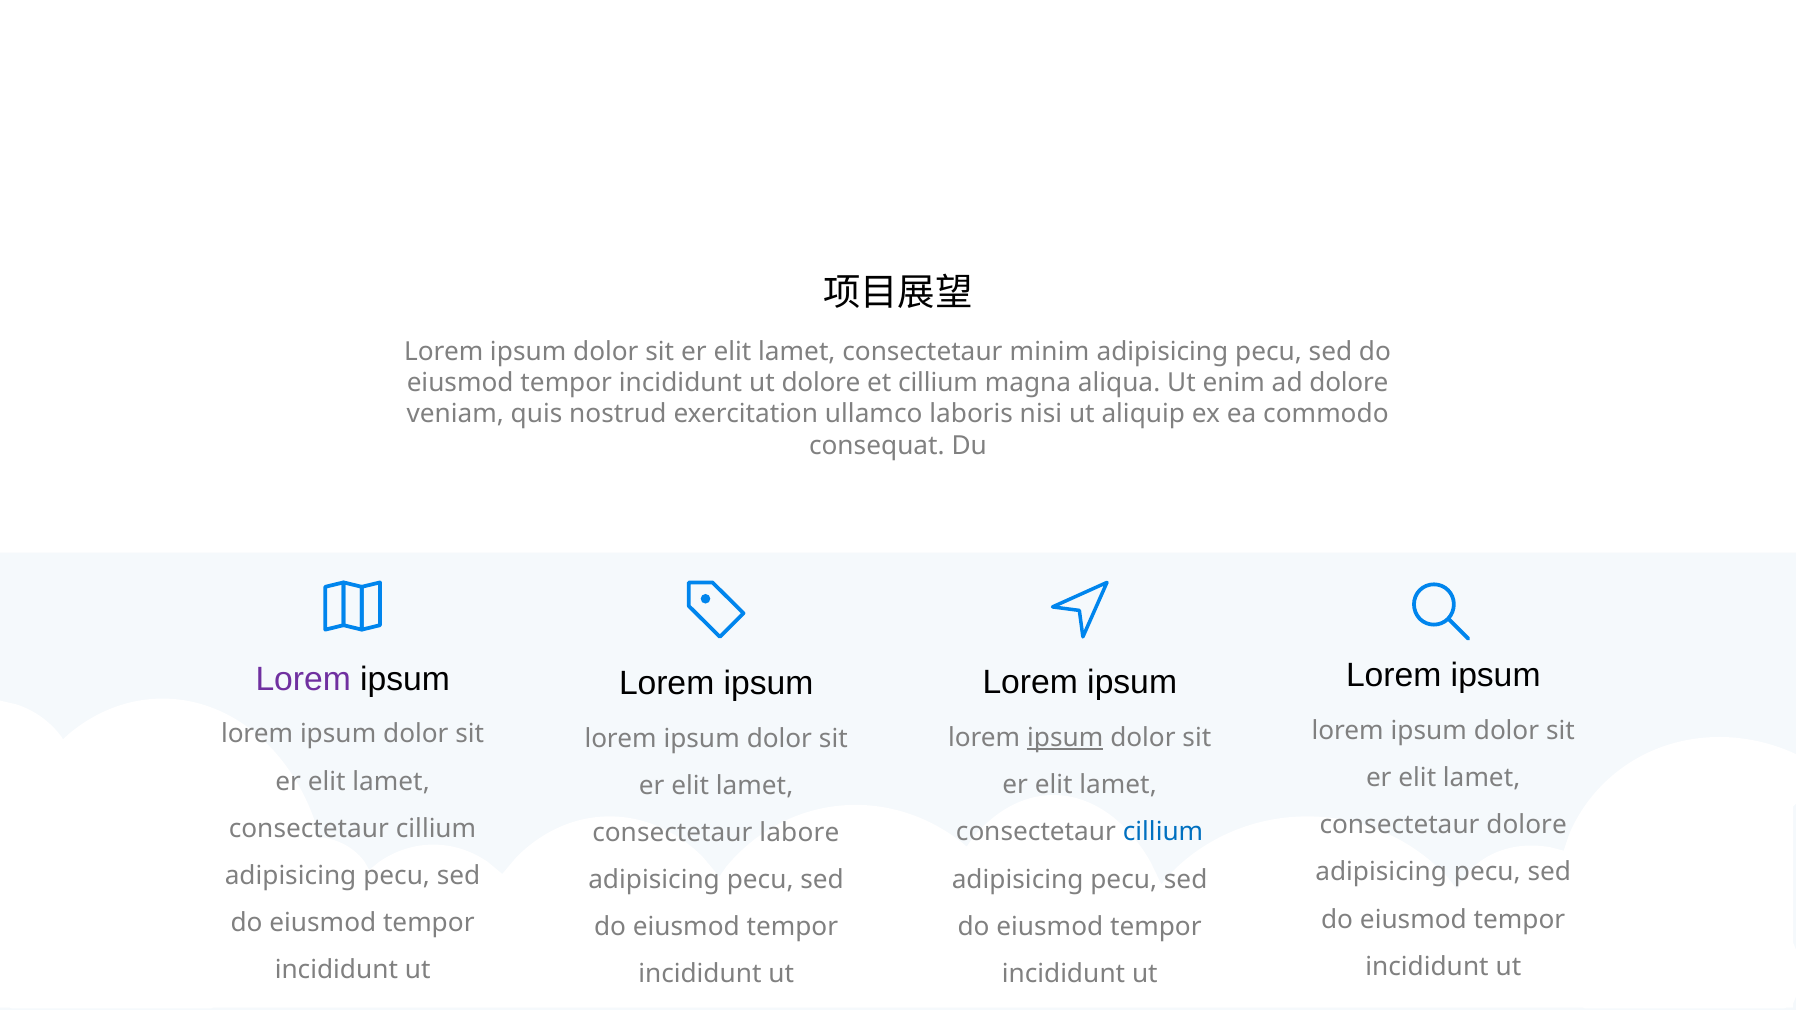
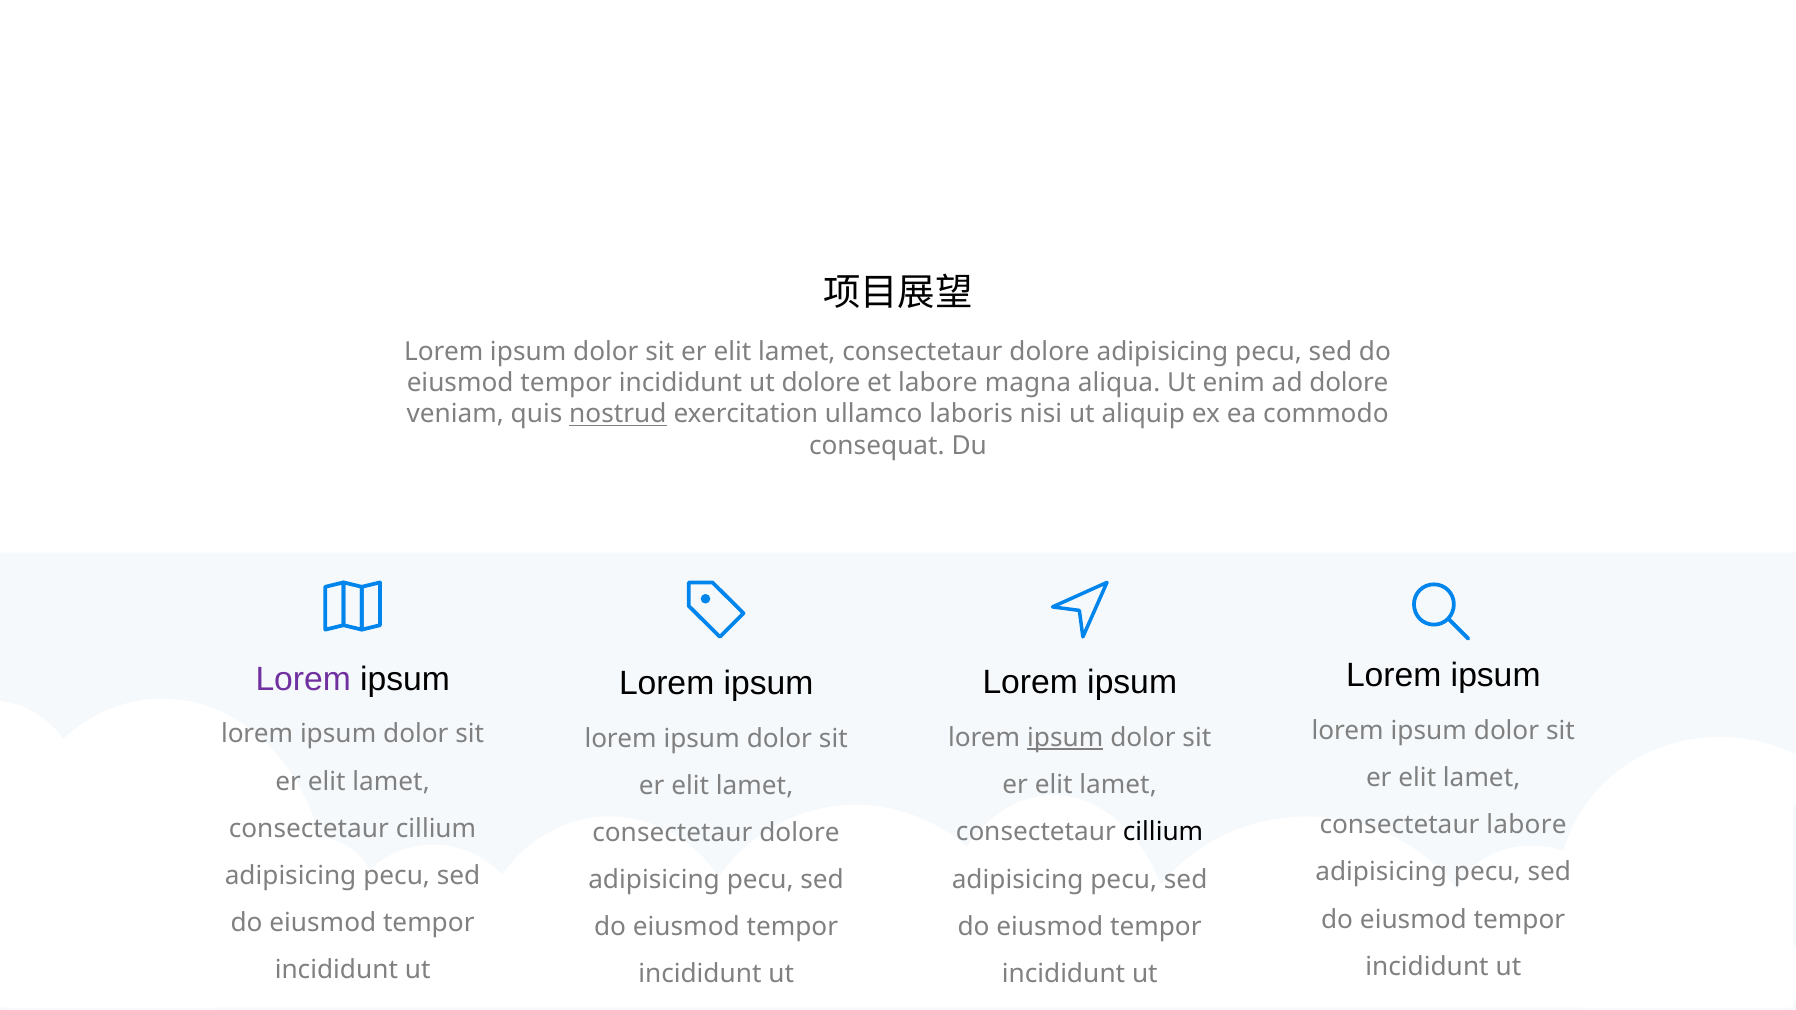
minim at (1049, 351): minim -> dolore
et cillium: cillium -> labore
nostrud underline: none -> present
consectetaur dolore: dolore -> labore
cillium at (1163, 832) colour: blue -> black
labore at (799, 833): labore -> dolore
